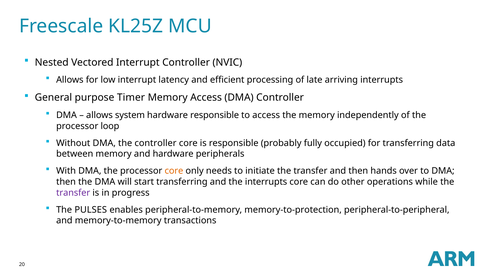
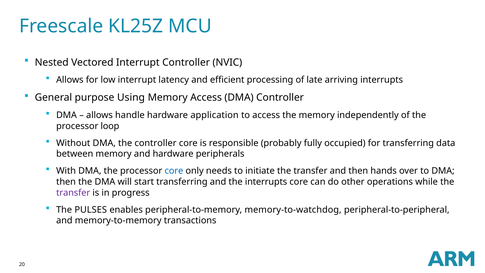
Timer: Timer -> Using
system: system -> handle
hardware responsible: responsible -> application
core at (174, 171) colour: orange -> blue
memory-to-protection: memory-to-protection -> memory-to-watchdog
